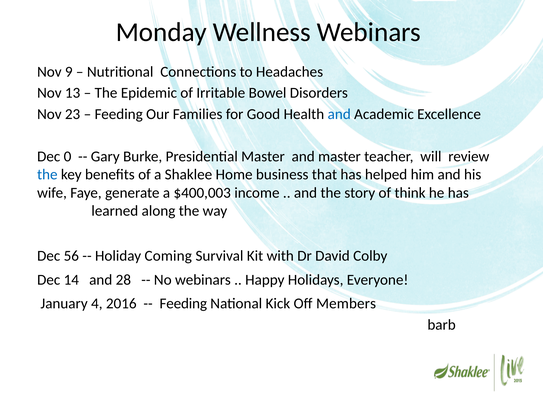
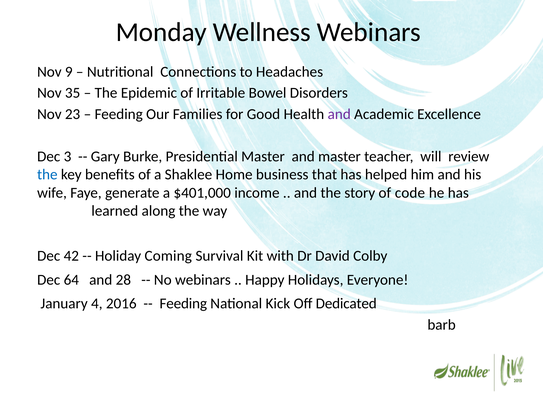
13: 13 -> 35
and at (339, 114) colour: blue -> purple
0: 0 -> 3
$400,003: $400,003 -> $401,000
think: think -> code
56: 56 -> 42
14: 14 -> 64
Members: Members -> Dedicated
